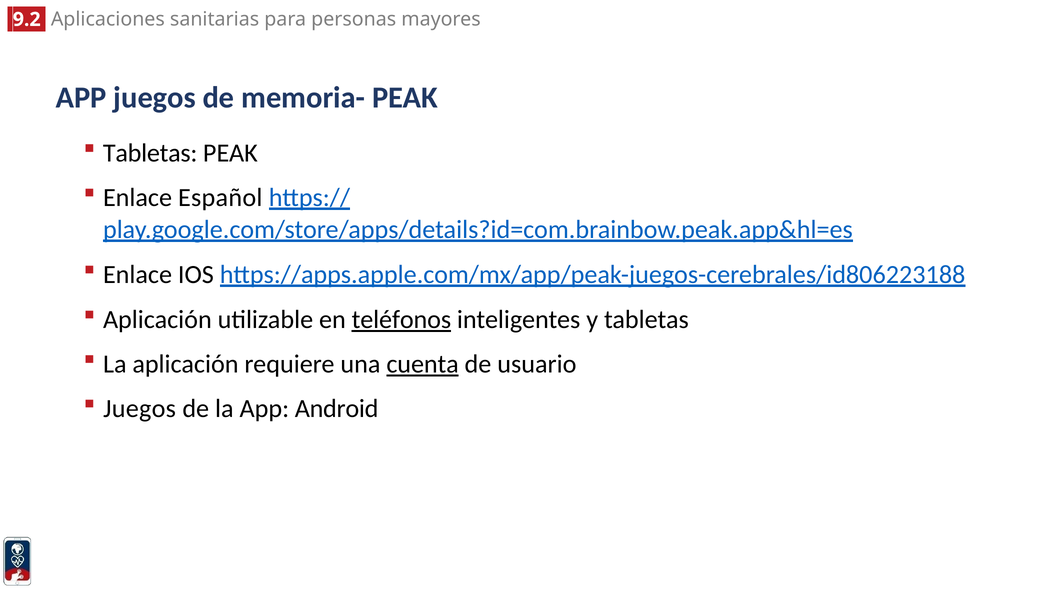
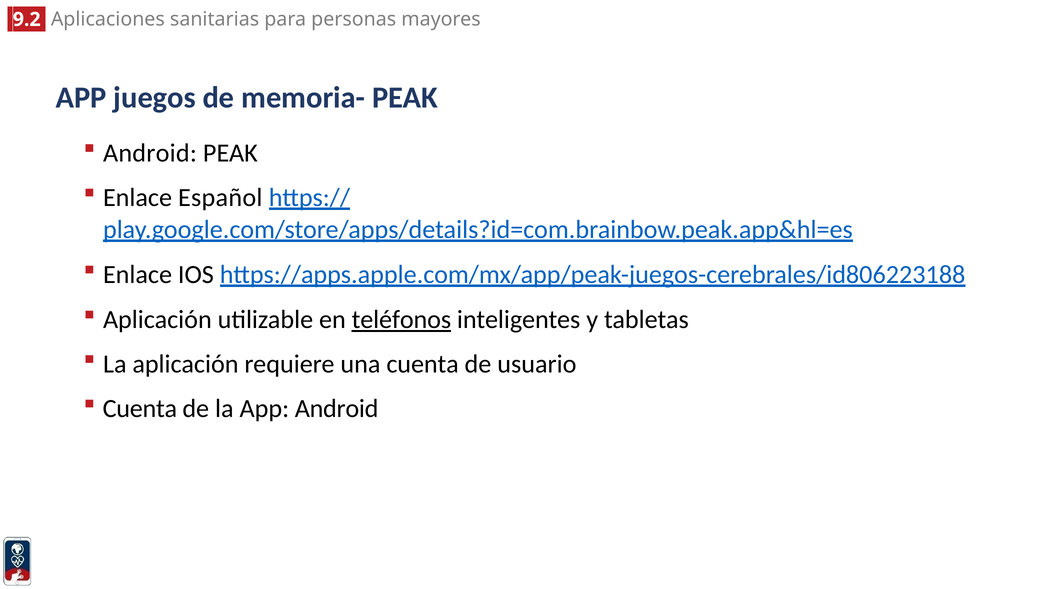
Tabletas at (150, 153): Tabletas -> Android
cuenta at (423, 364) underline: present -> none
Juegos at (140, 409): Juegos -> Cuenta
